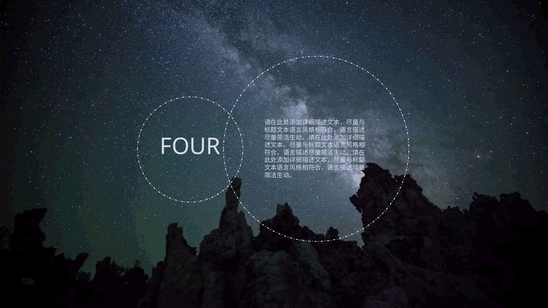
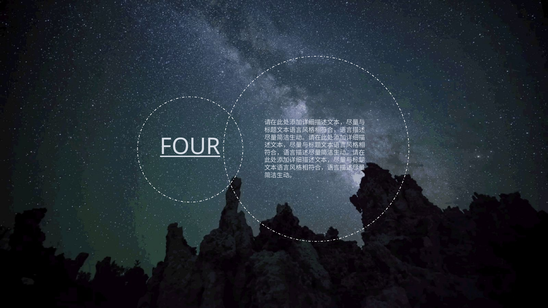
FOUR underline: none -> present
